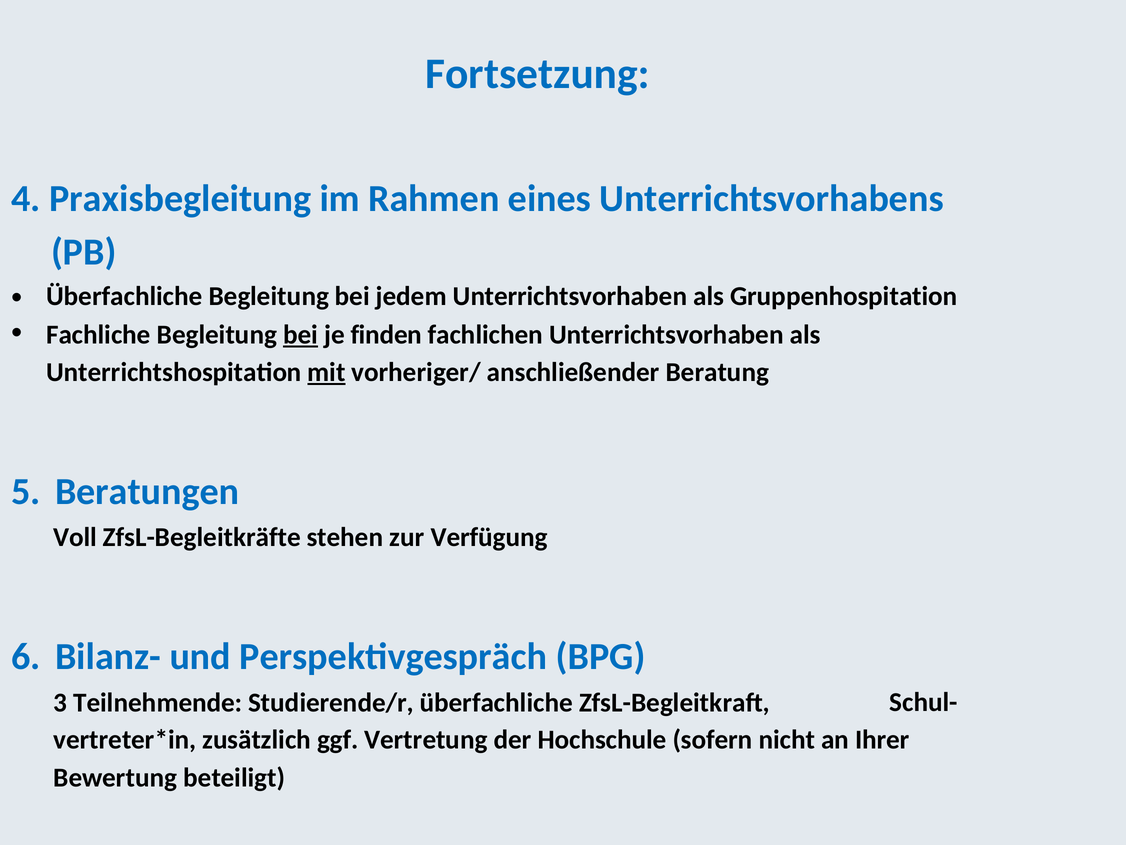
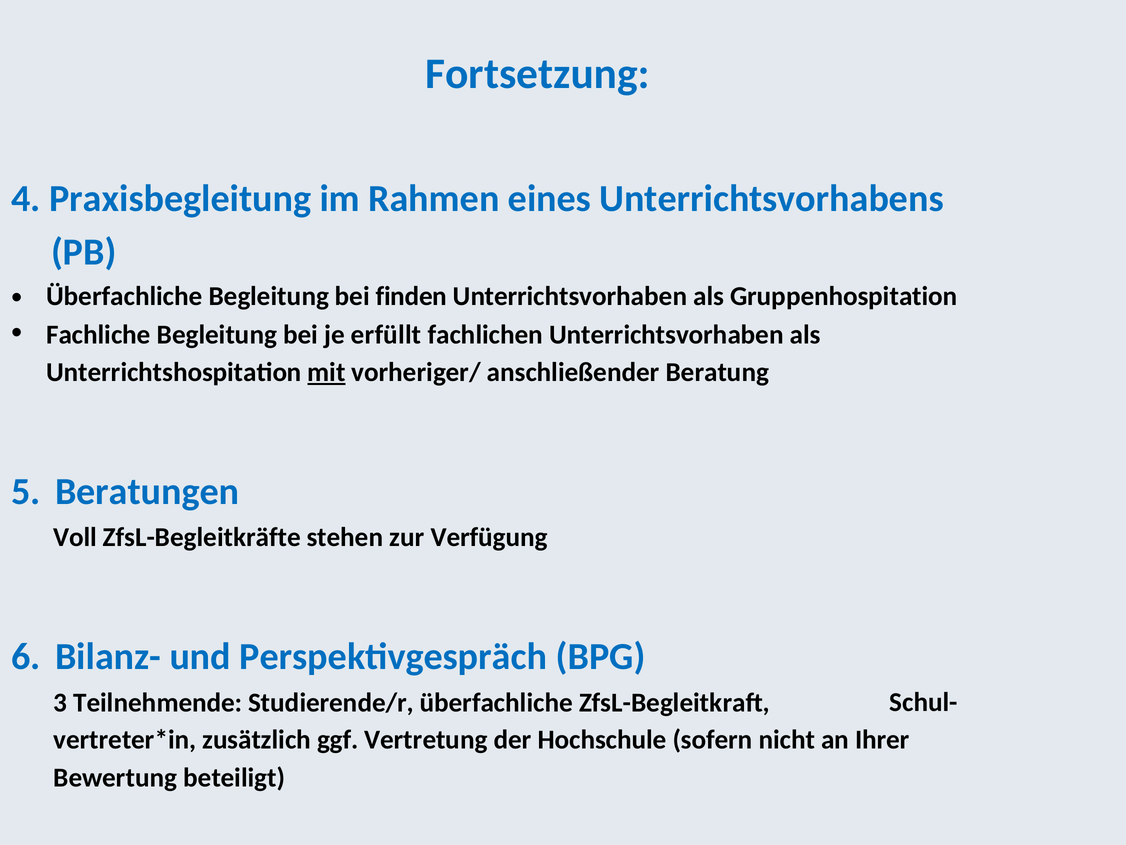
jedem: jedem -> finden
bei at (301, 335) underline: present -> none
finden: finden -> erfüllt
